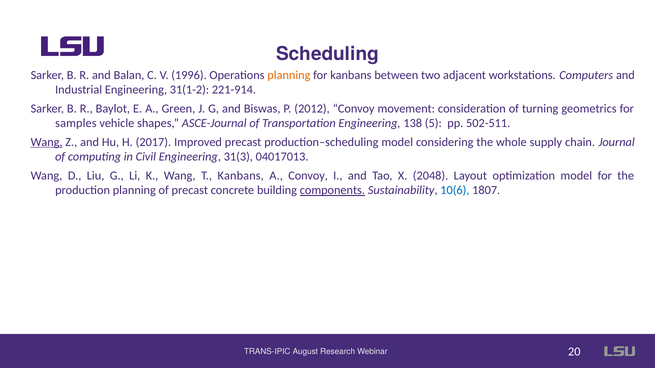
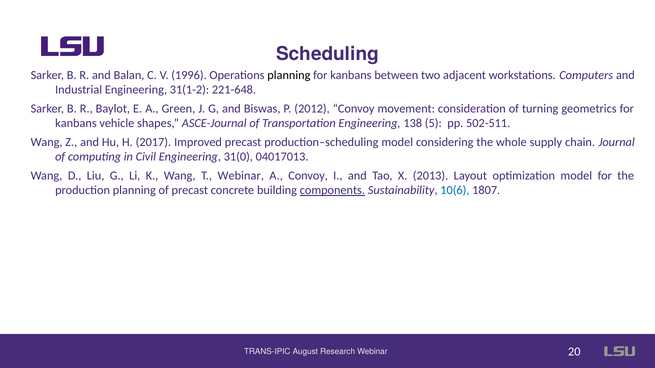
planning at (289, 75) colour: orange -> black
221-914: 221-914 -> 221-648
samples at (76, 123): samples -> kanbans
Wang at (47, 142) underline: present -> none
31(3: 31(3 -> 31(0
T Kanbans: Kanbans -> Webinar
2048: 2048 -> 2013
